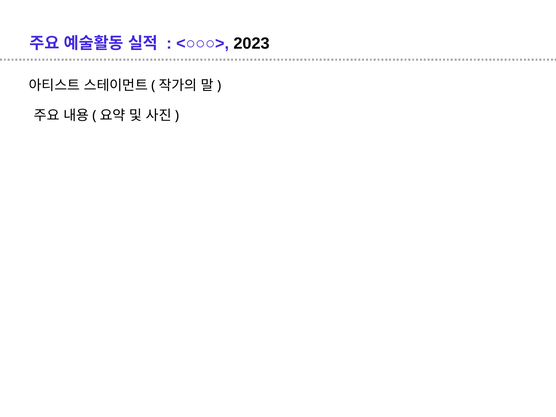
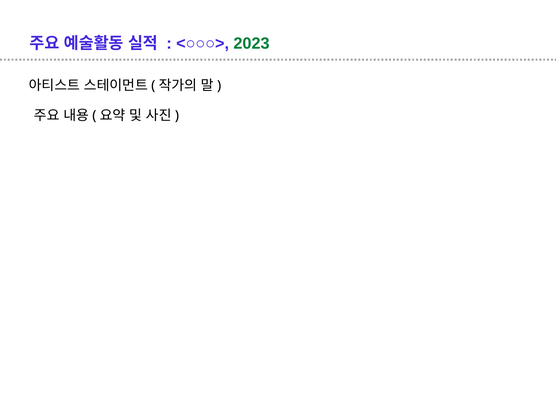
2023 colour: black -> green
